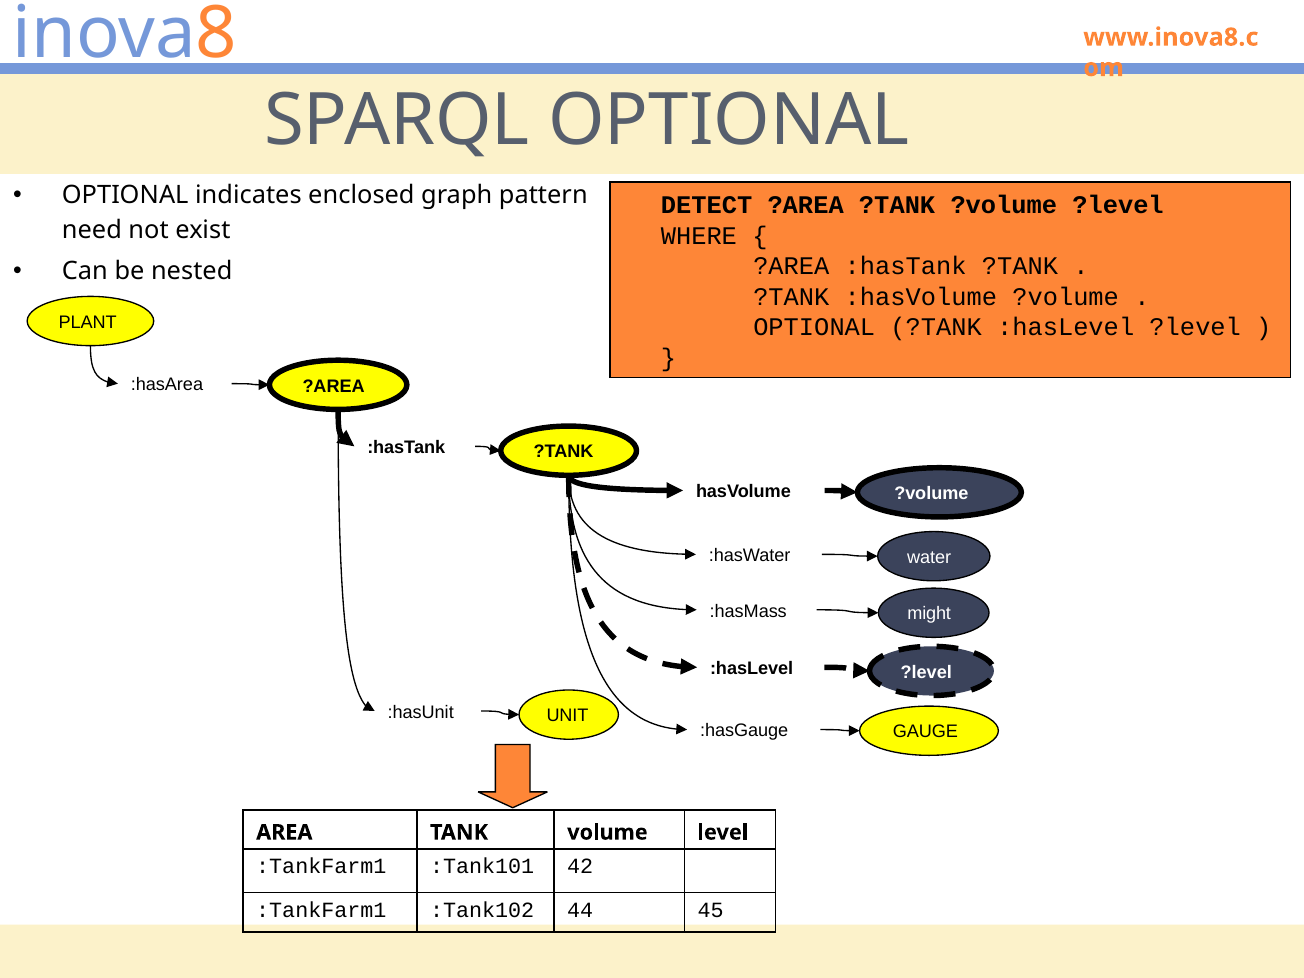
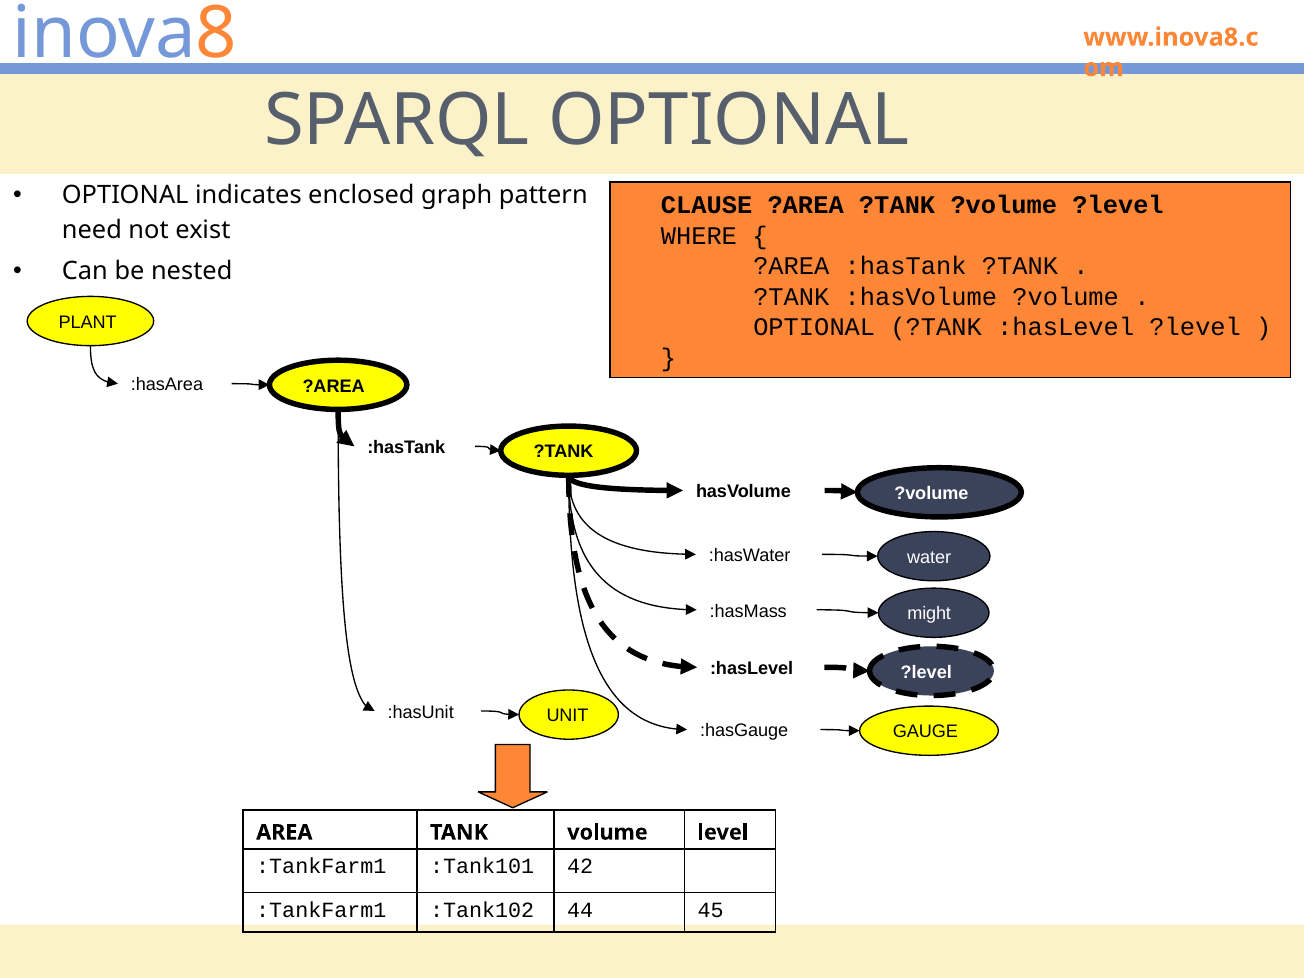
DETECT: DETECT -> CLAUSE
